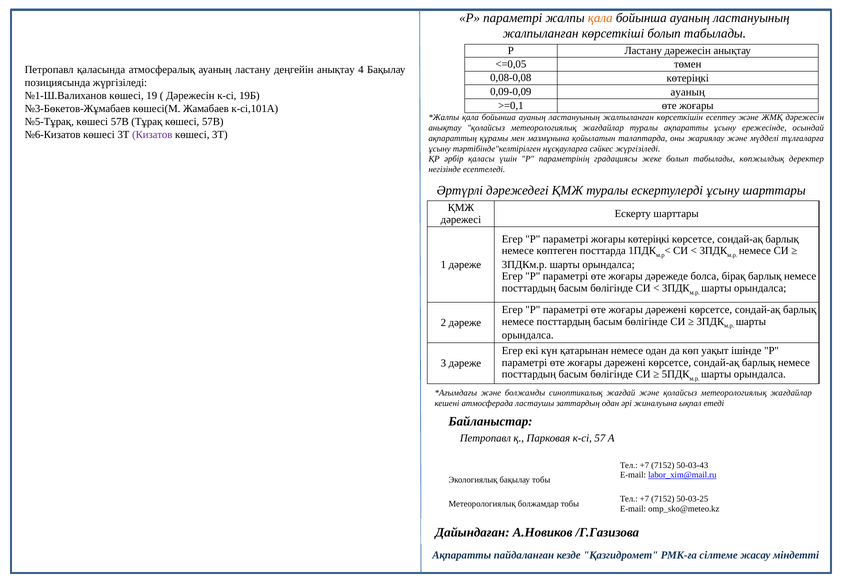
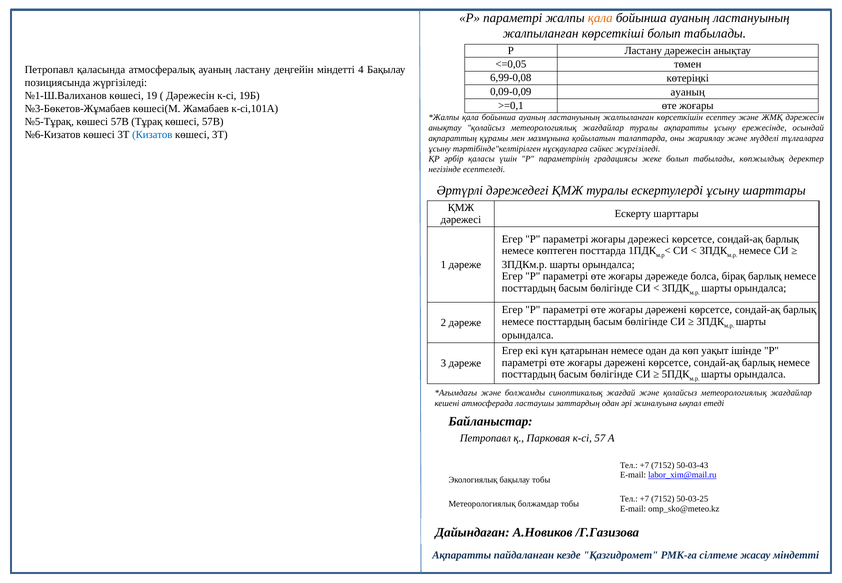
деңгейін анықтау: анықтау -> міндетті
0,08-0,08: 0,08-0,08 -> 6,99-0,08
Кизатов colour: purple -> blue
жоғары көтеріңкі: көтеріңкі -> дәрежесі
